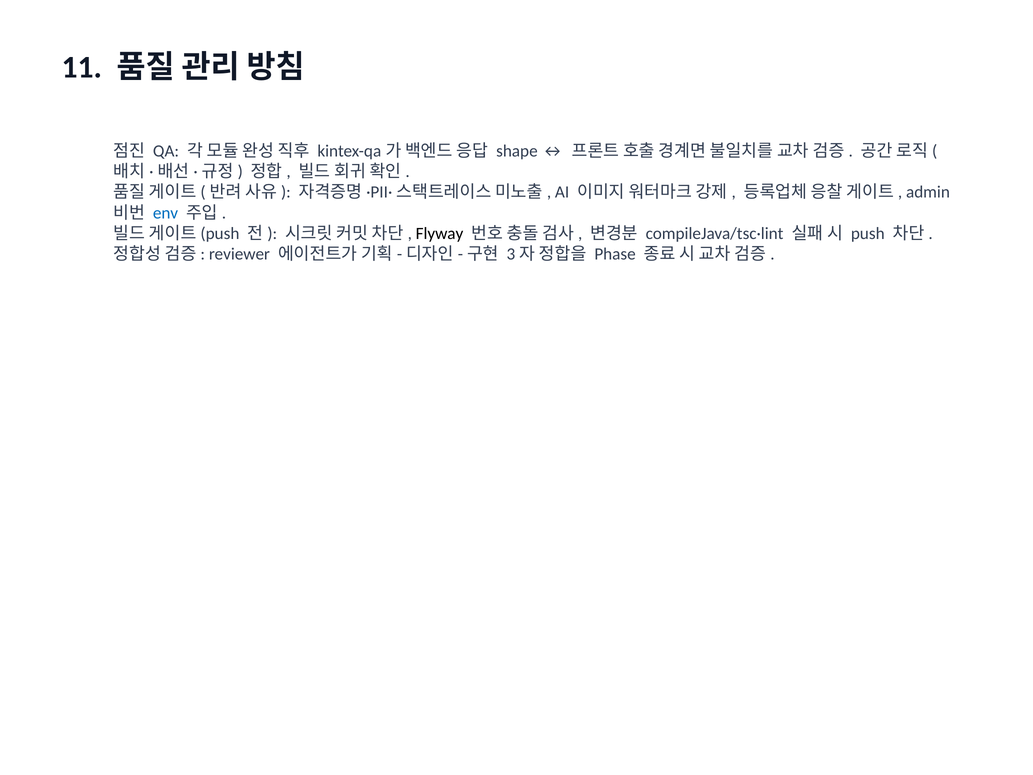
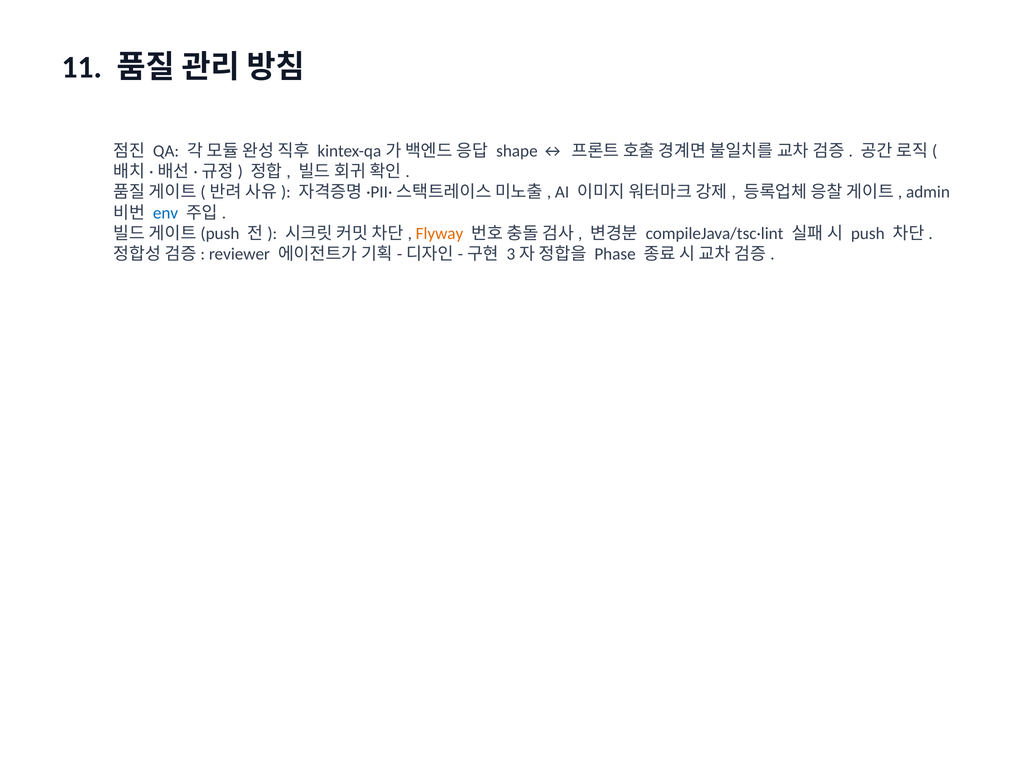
Flyway colour: black -> orange
